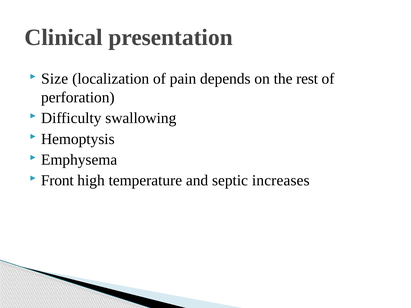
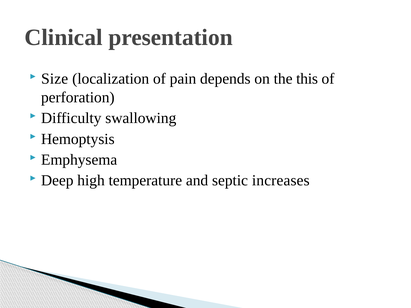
rest: rest -> this
Front: Front -> Deep
